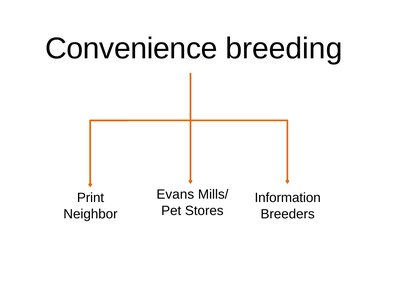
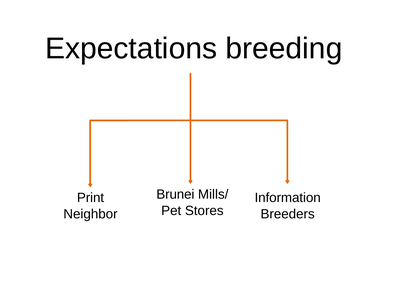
Convenience: Convenience -> Expectations
Evans: Evans -> Brunei
